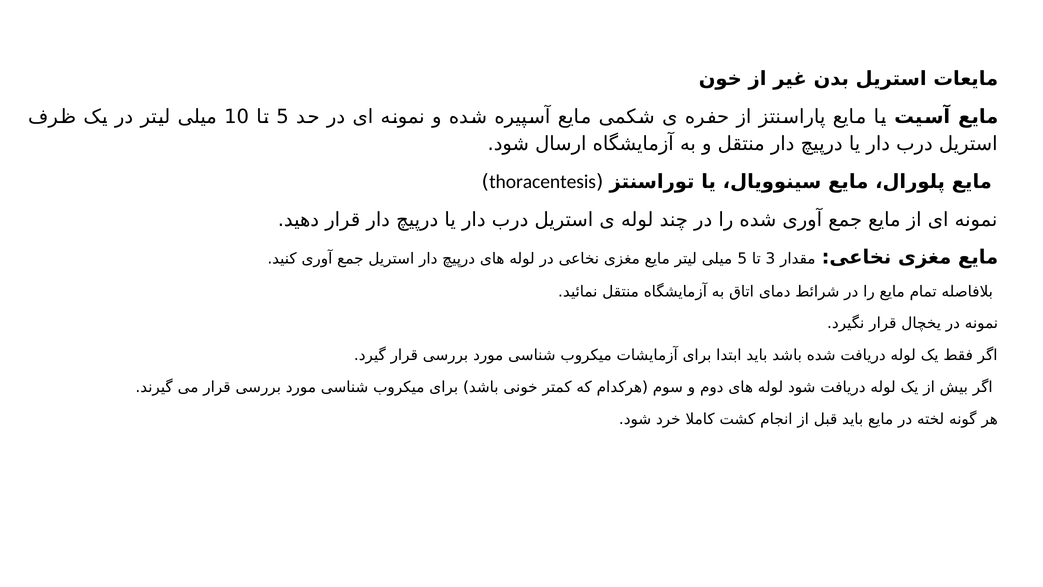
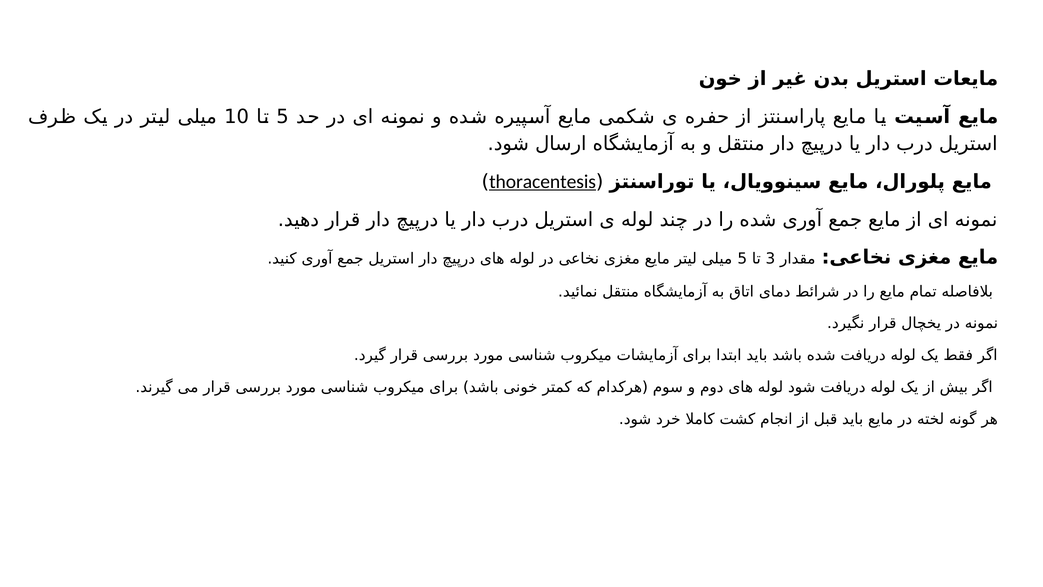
thoracentesis underline: none -> present
